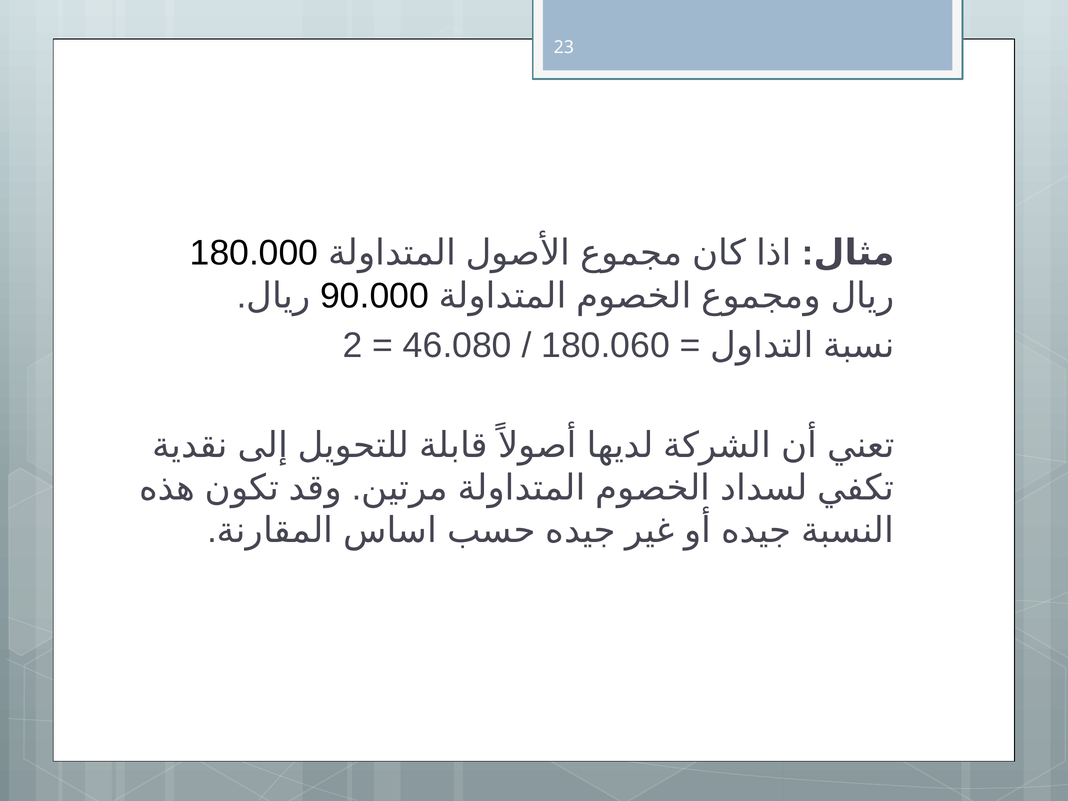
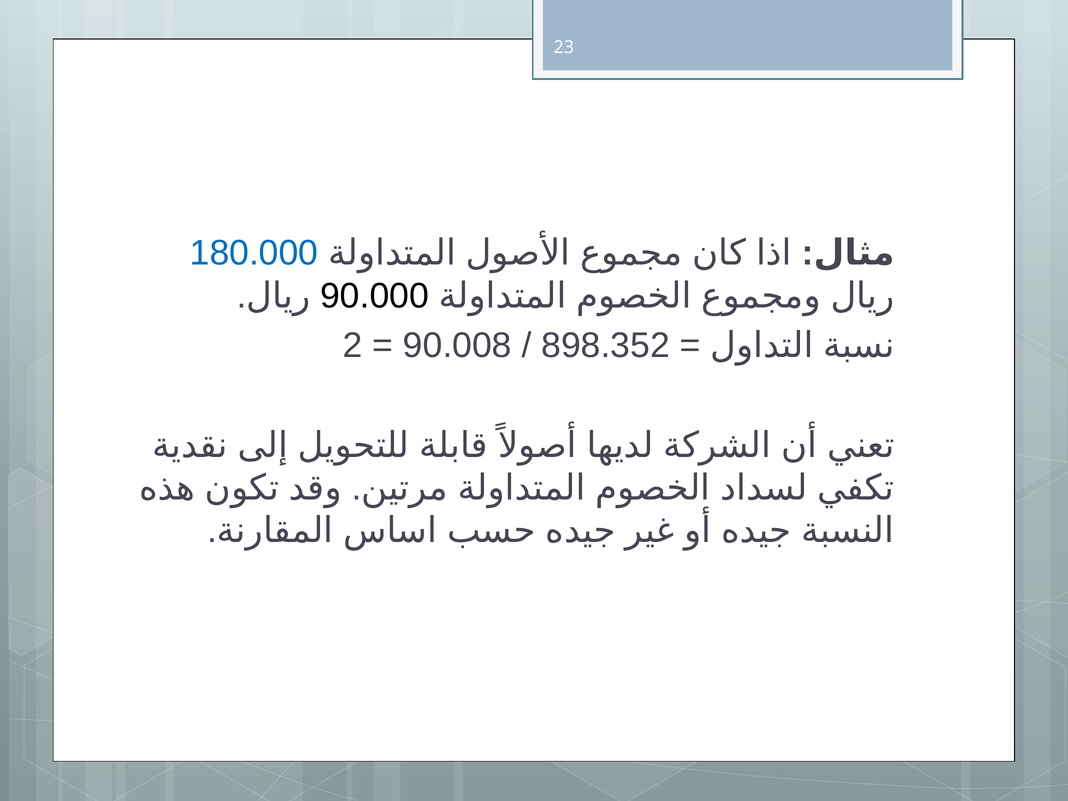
180.000 colour: black -> blue
46.080: 46.080 -> 90.008
180.060: 180.060 -> 898.352
